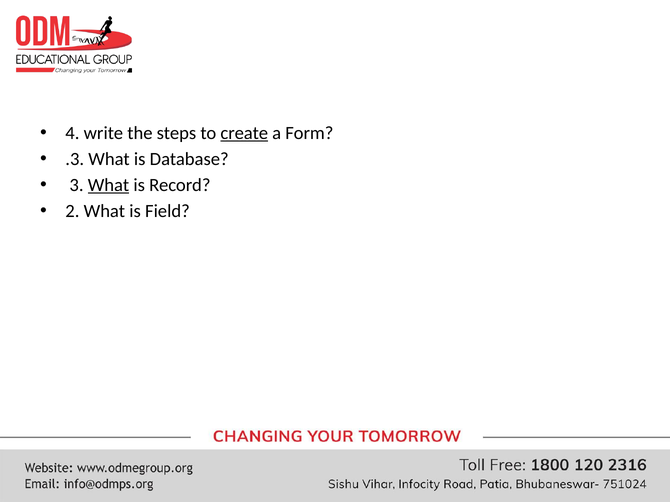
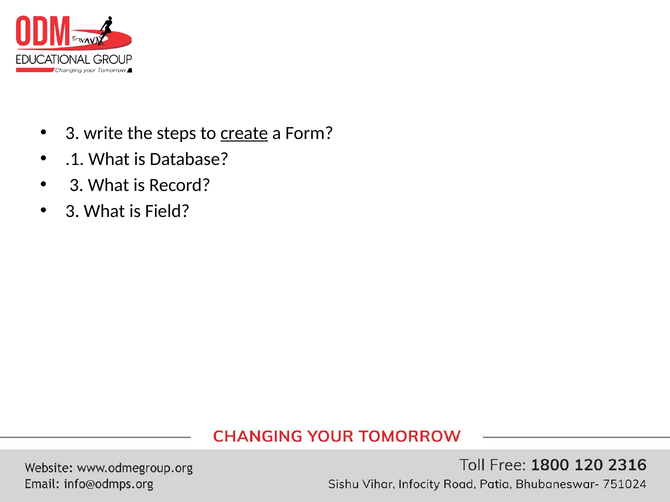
4 at (72, 133): 4 -> 3
.3: .3 -> .1
What at (109, 185) underline: present -> none
2 at (72, 211): 2 -> 3
